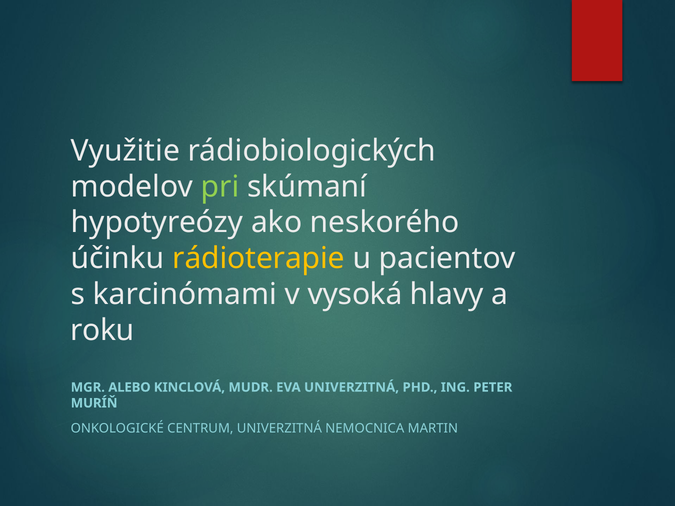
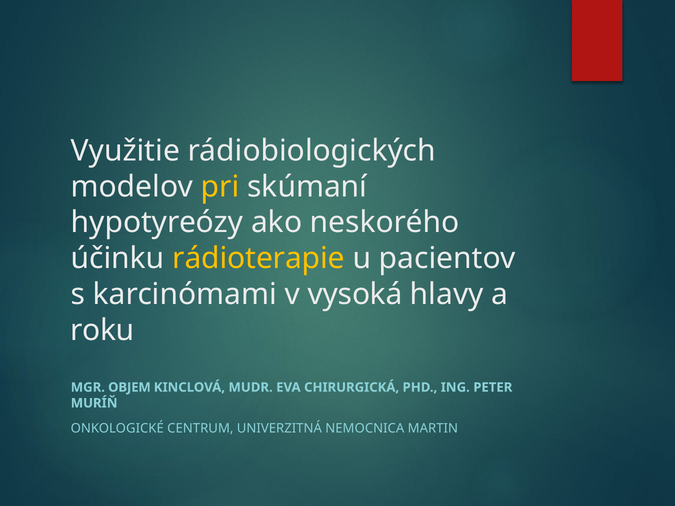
pri colour: light green -> yellow
ALEBO: ALEBO -> OBJEM
EVA UNIVERZITNÁ: UNIVERZITNÁ -> CHIRURGICKÁ
